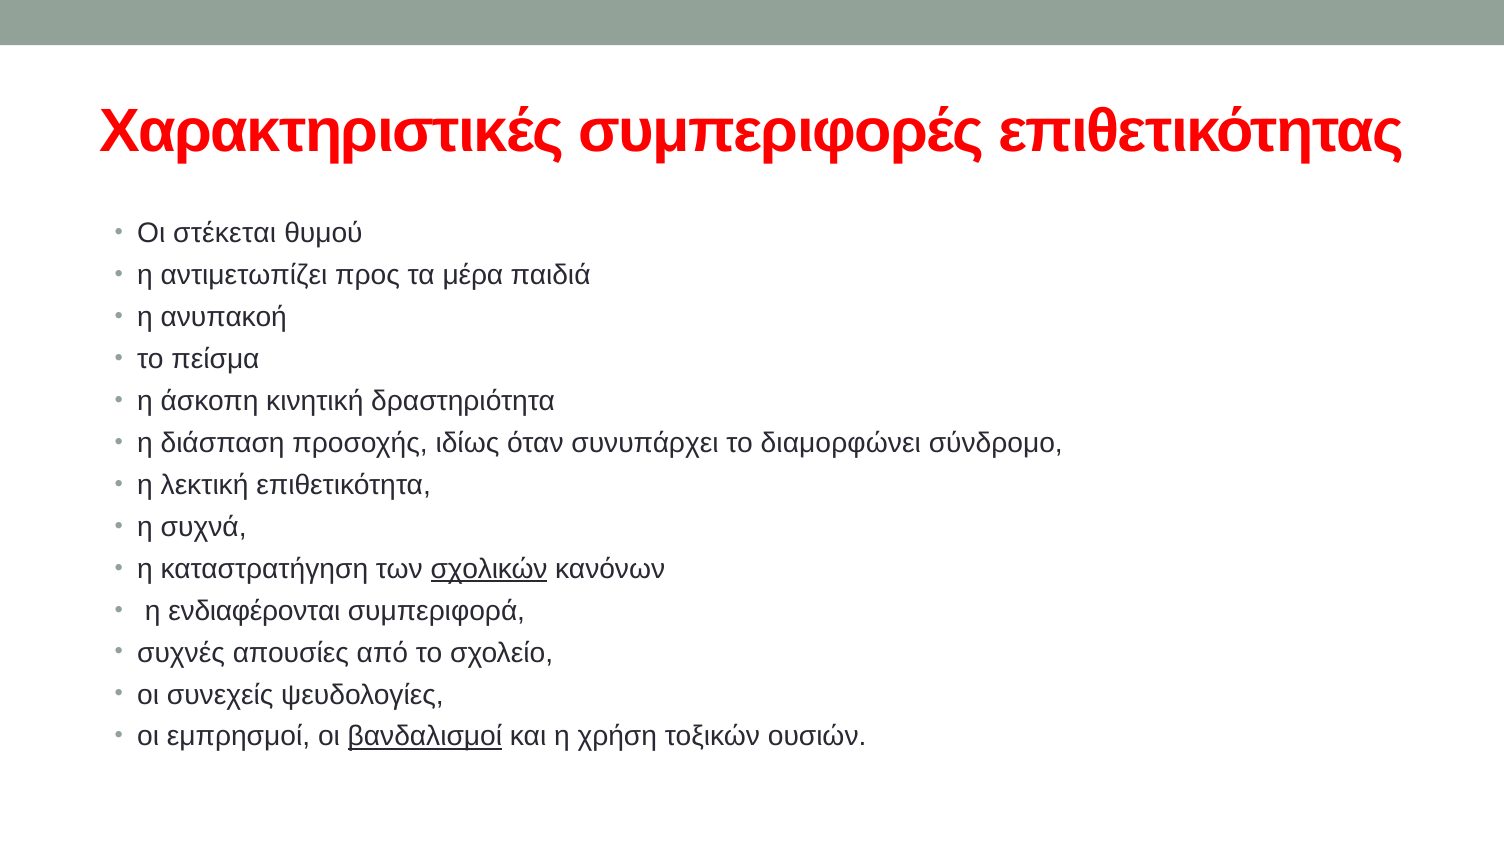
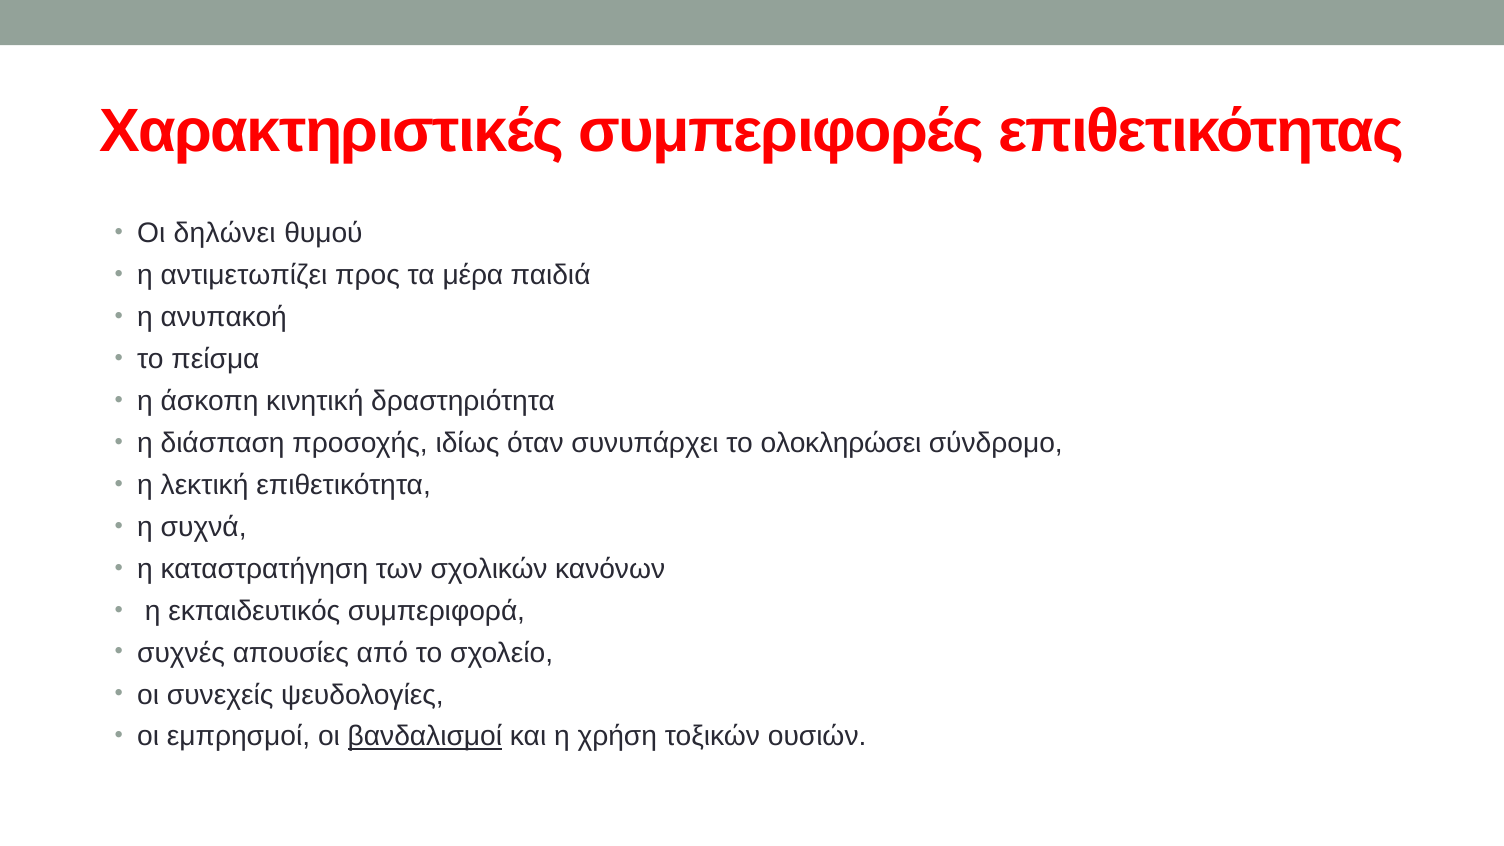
στέκεται: στέκεται -> δηλώνει
διαμορφώνει: διαμορφώνει -> ολοκληρώσει
σχολικών underline: present -> none
ενδιαφέρονται: ενδιαφέρονται -> εκπαιδευτικός
